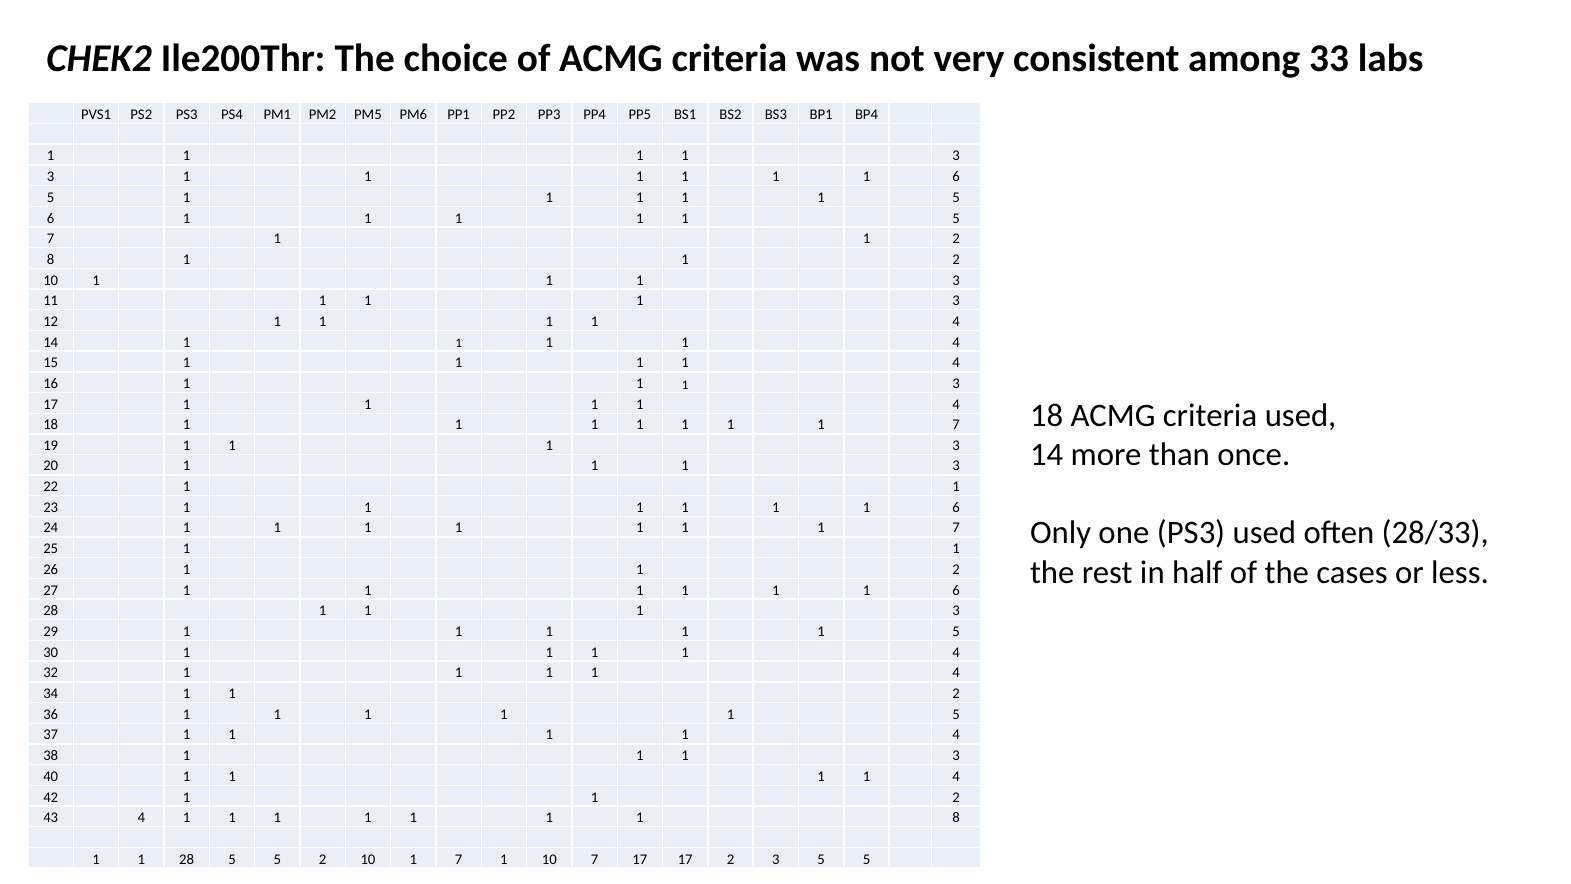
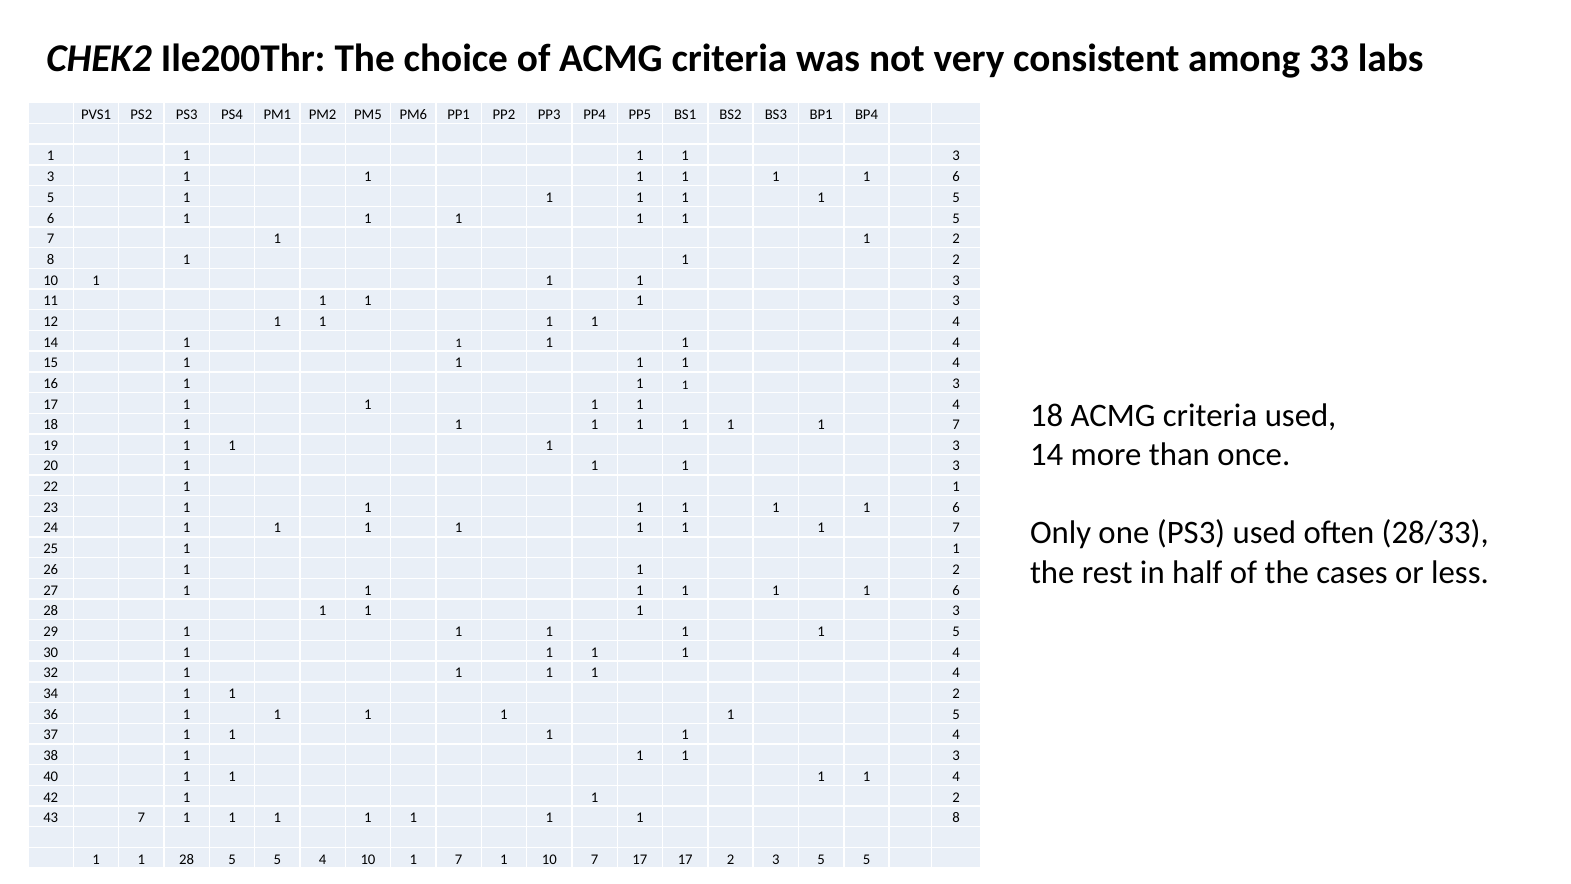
43 4: 4 -> 7
5 2: 2 -> 4
